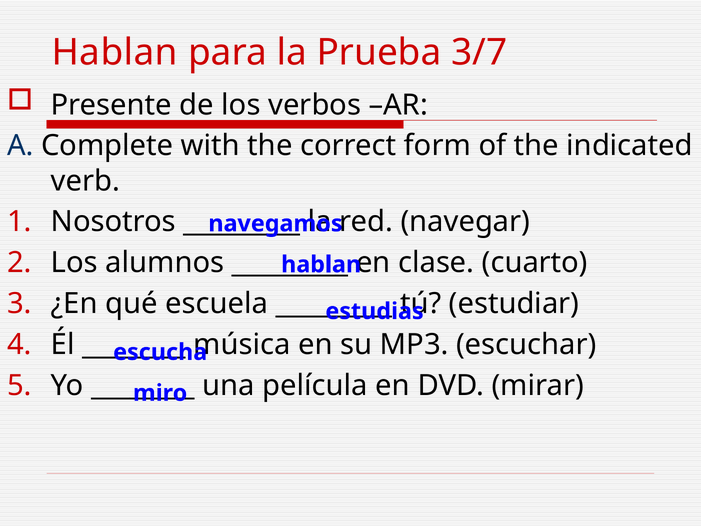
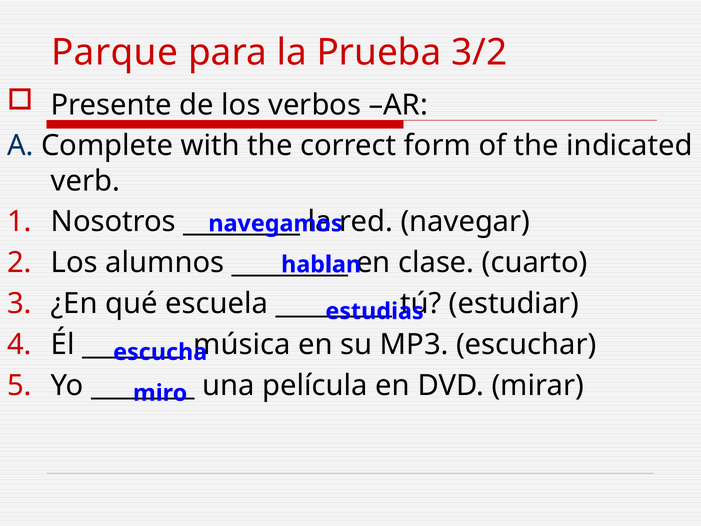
Hablan at (115, 53): Hablan -> Parque
3/7: 3/7 -> 3/2
